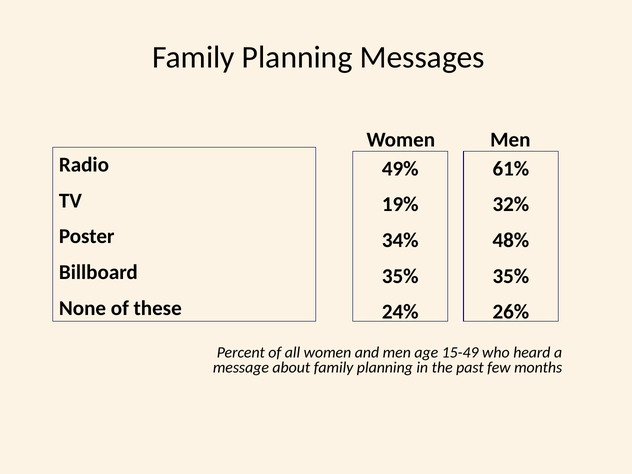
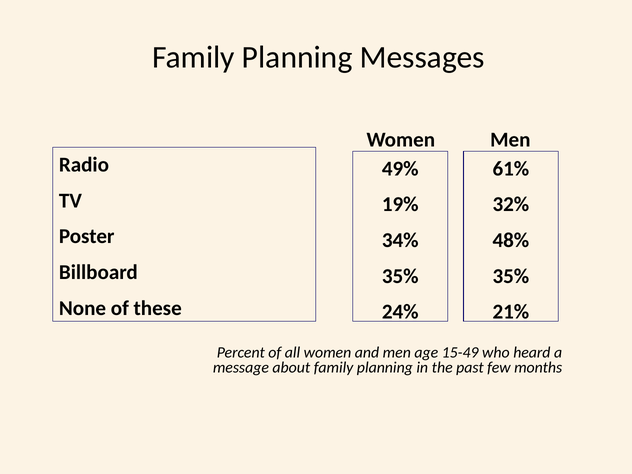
26%: 26% -> 21%
